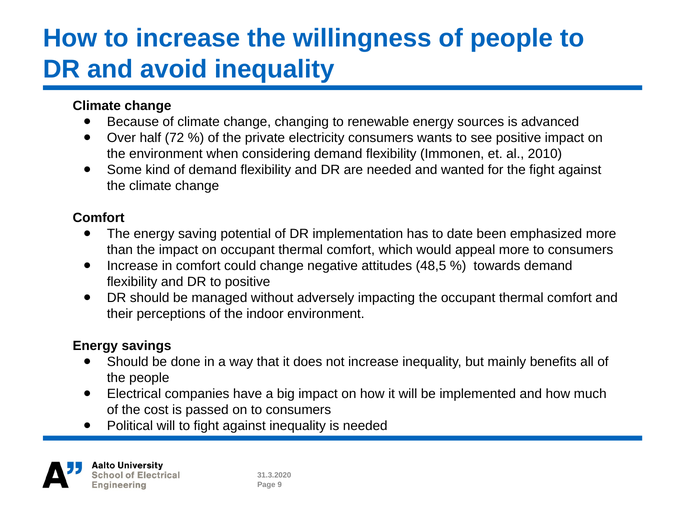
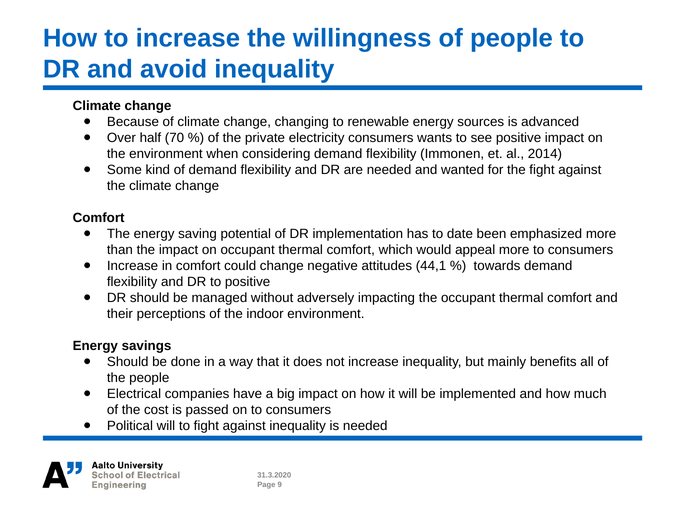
72: 72 -> 70
2010: 2010 -> 2014
48,5: 48,5 -> 44,1
